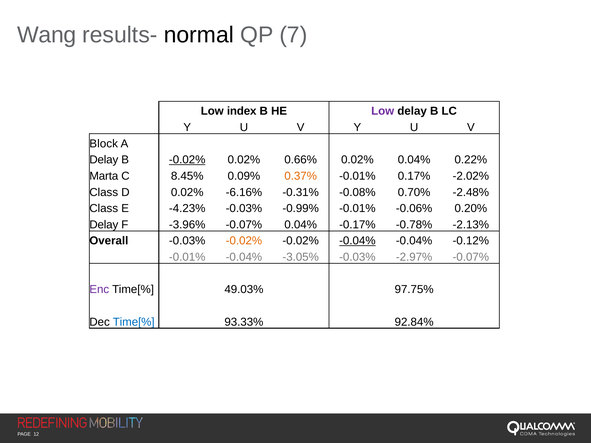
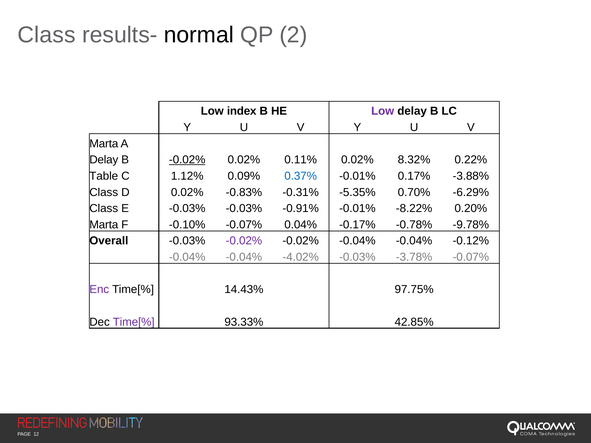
Wang at (47, 35): Wang -> Class
7: 7 -> 2
Block at (104, 144): Block -> Marta
0.66%: 0.66% -> 0.11%
0.02% 0.04%: 0.04% -> 8.32%
Marta: Marta -> Table
8.45%: 8.45% -> 1.12%
0.37% colour: orange -> blue
-2.02%: -2.02% -> -3.88%
-6.16%: -6.16% -> -0.83%
-0.08%: -0.08% -> -5.35%
-2.48%: -2.48% -> -6.29%
E -4.23%: -4.23% -> -0.03%
-0.99%: -0.99% -> -0.91%
-0.06%: -0.06% -> -8.22%
Delay at (104, 225): Delay -> Marta
-3.96%: -3.96% -> -0.10%
-2.13%: -2.13% -> -9.78%
-0.02% at (244, 241) colour: orange -> purple
-0.04% at (357, 241) underline: present -> none
-0.01% at (187, 257): -0.01% -> -0.04%
-3.05%: -3.05% -> -4.02%
-2.97%: -2.97% -> -3.78%
49.03%: 49.03% -> 14.43%
Time[% at (134, 322) colour: blue -> purple
92.84%: 92.84% -> 42.85%
